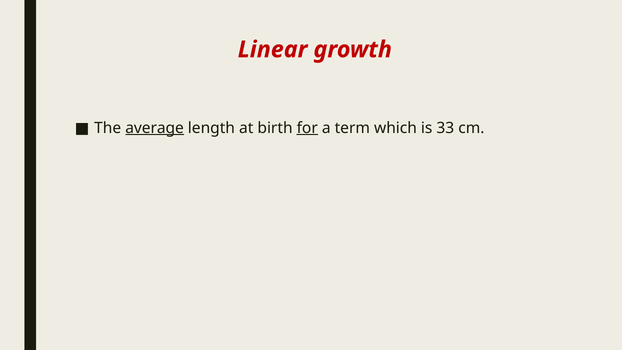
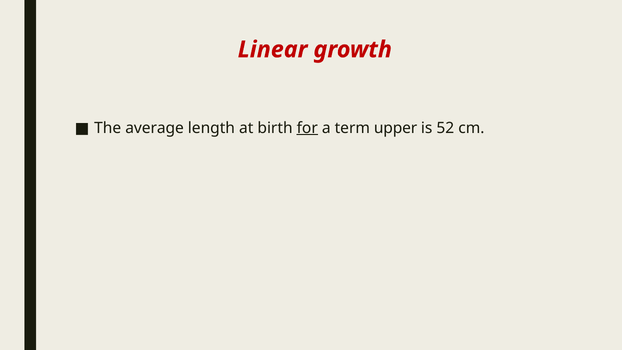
average underline: present -> none
which: which -> upper
33: 33 -> 52
